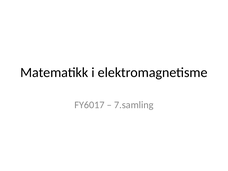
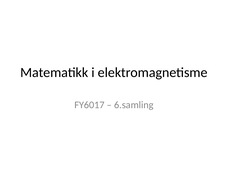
7.samling: 7.samling -> 6.samling
